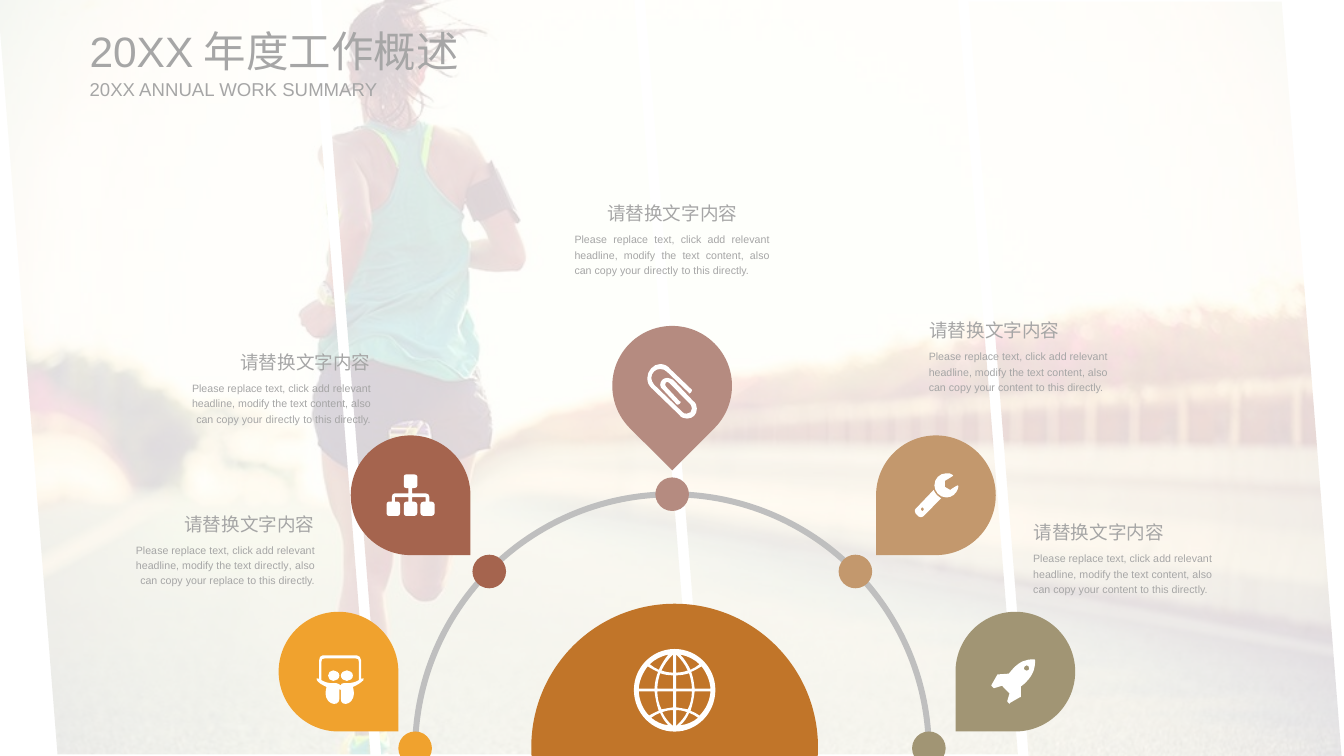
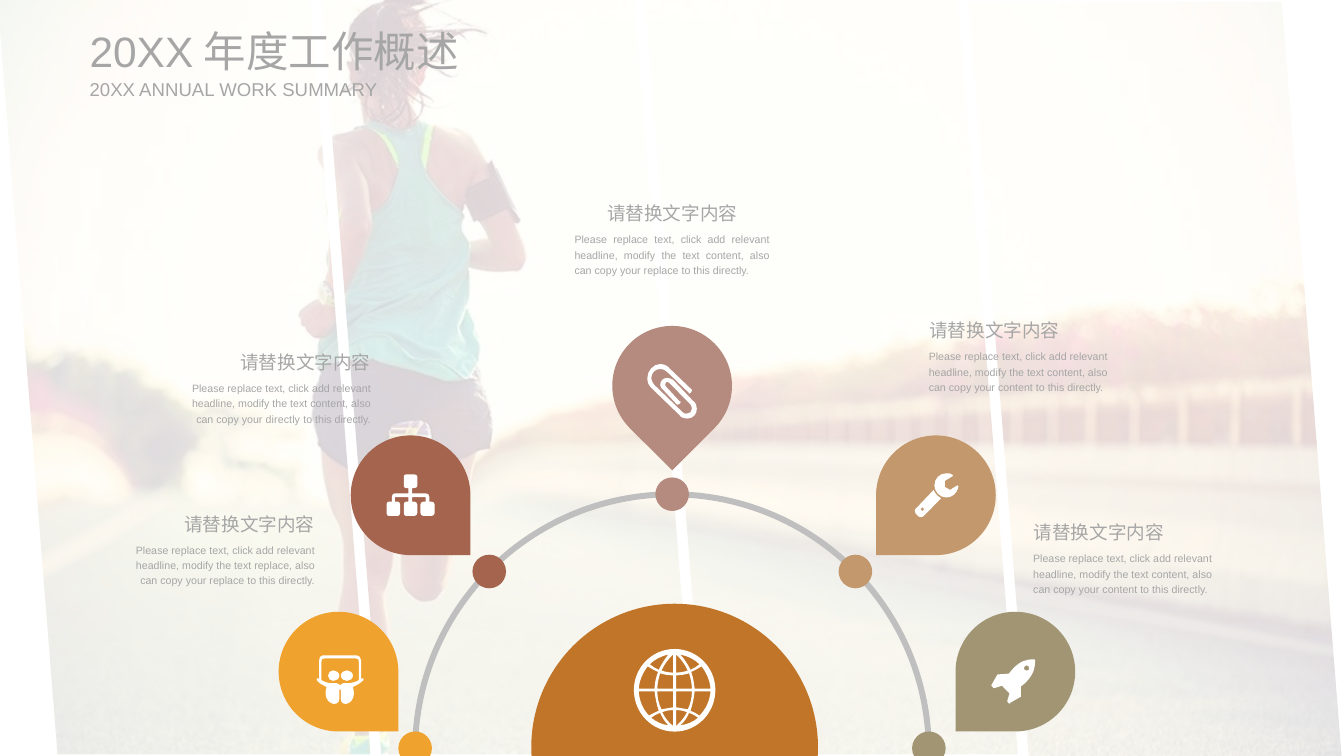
directly at (661, 271): directly -> replace
text directly: directly -> replace
